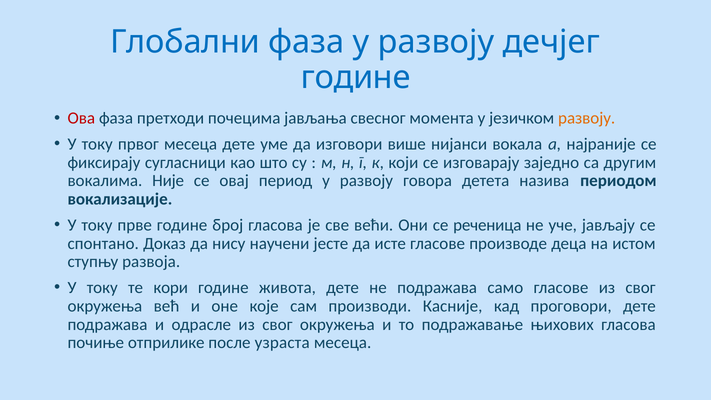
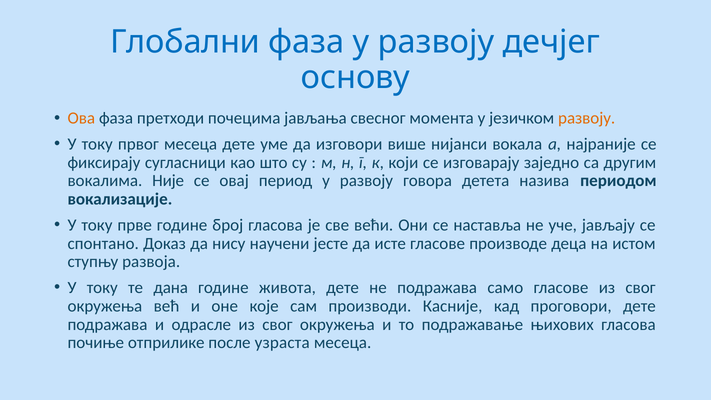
године at (356, 77): године -> основу
Ова colour: red -> orange
реченица: реченица -> наставља
кори: кори -> дана
